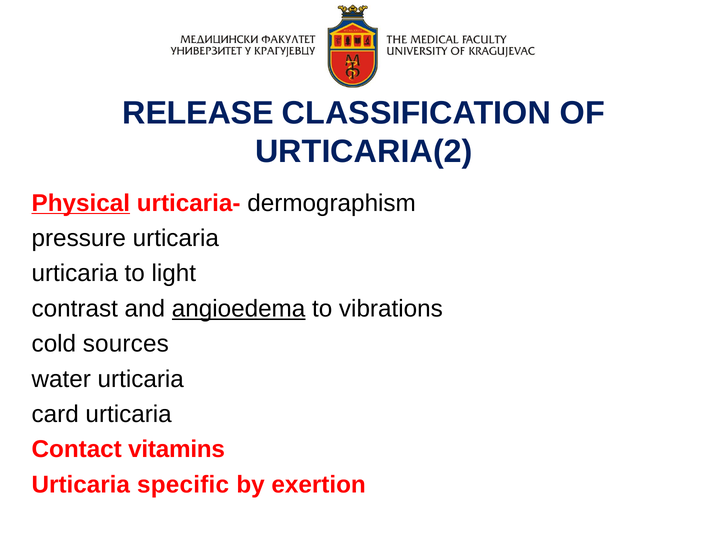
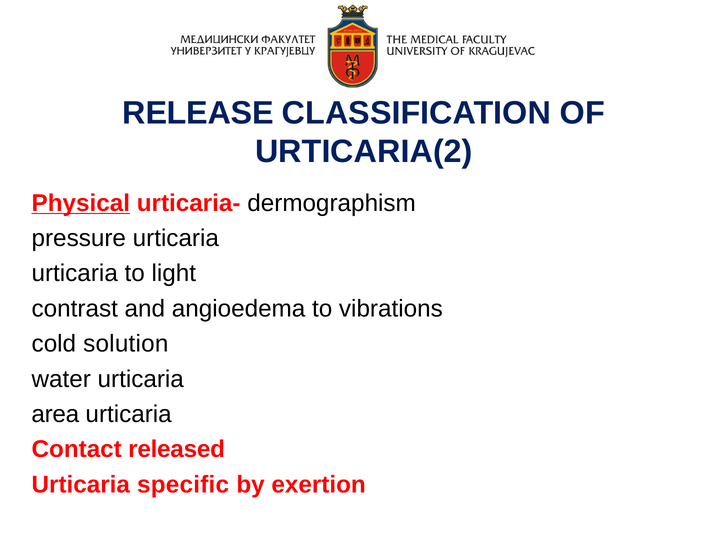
angioedema underline: present -> none
sources: sources -> solution
card: card -> area
vitamins: vitamins -> released
